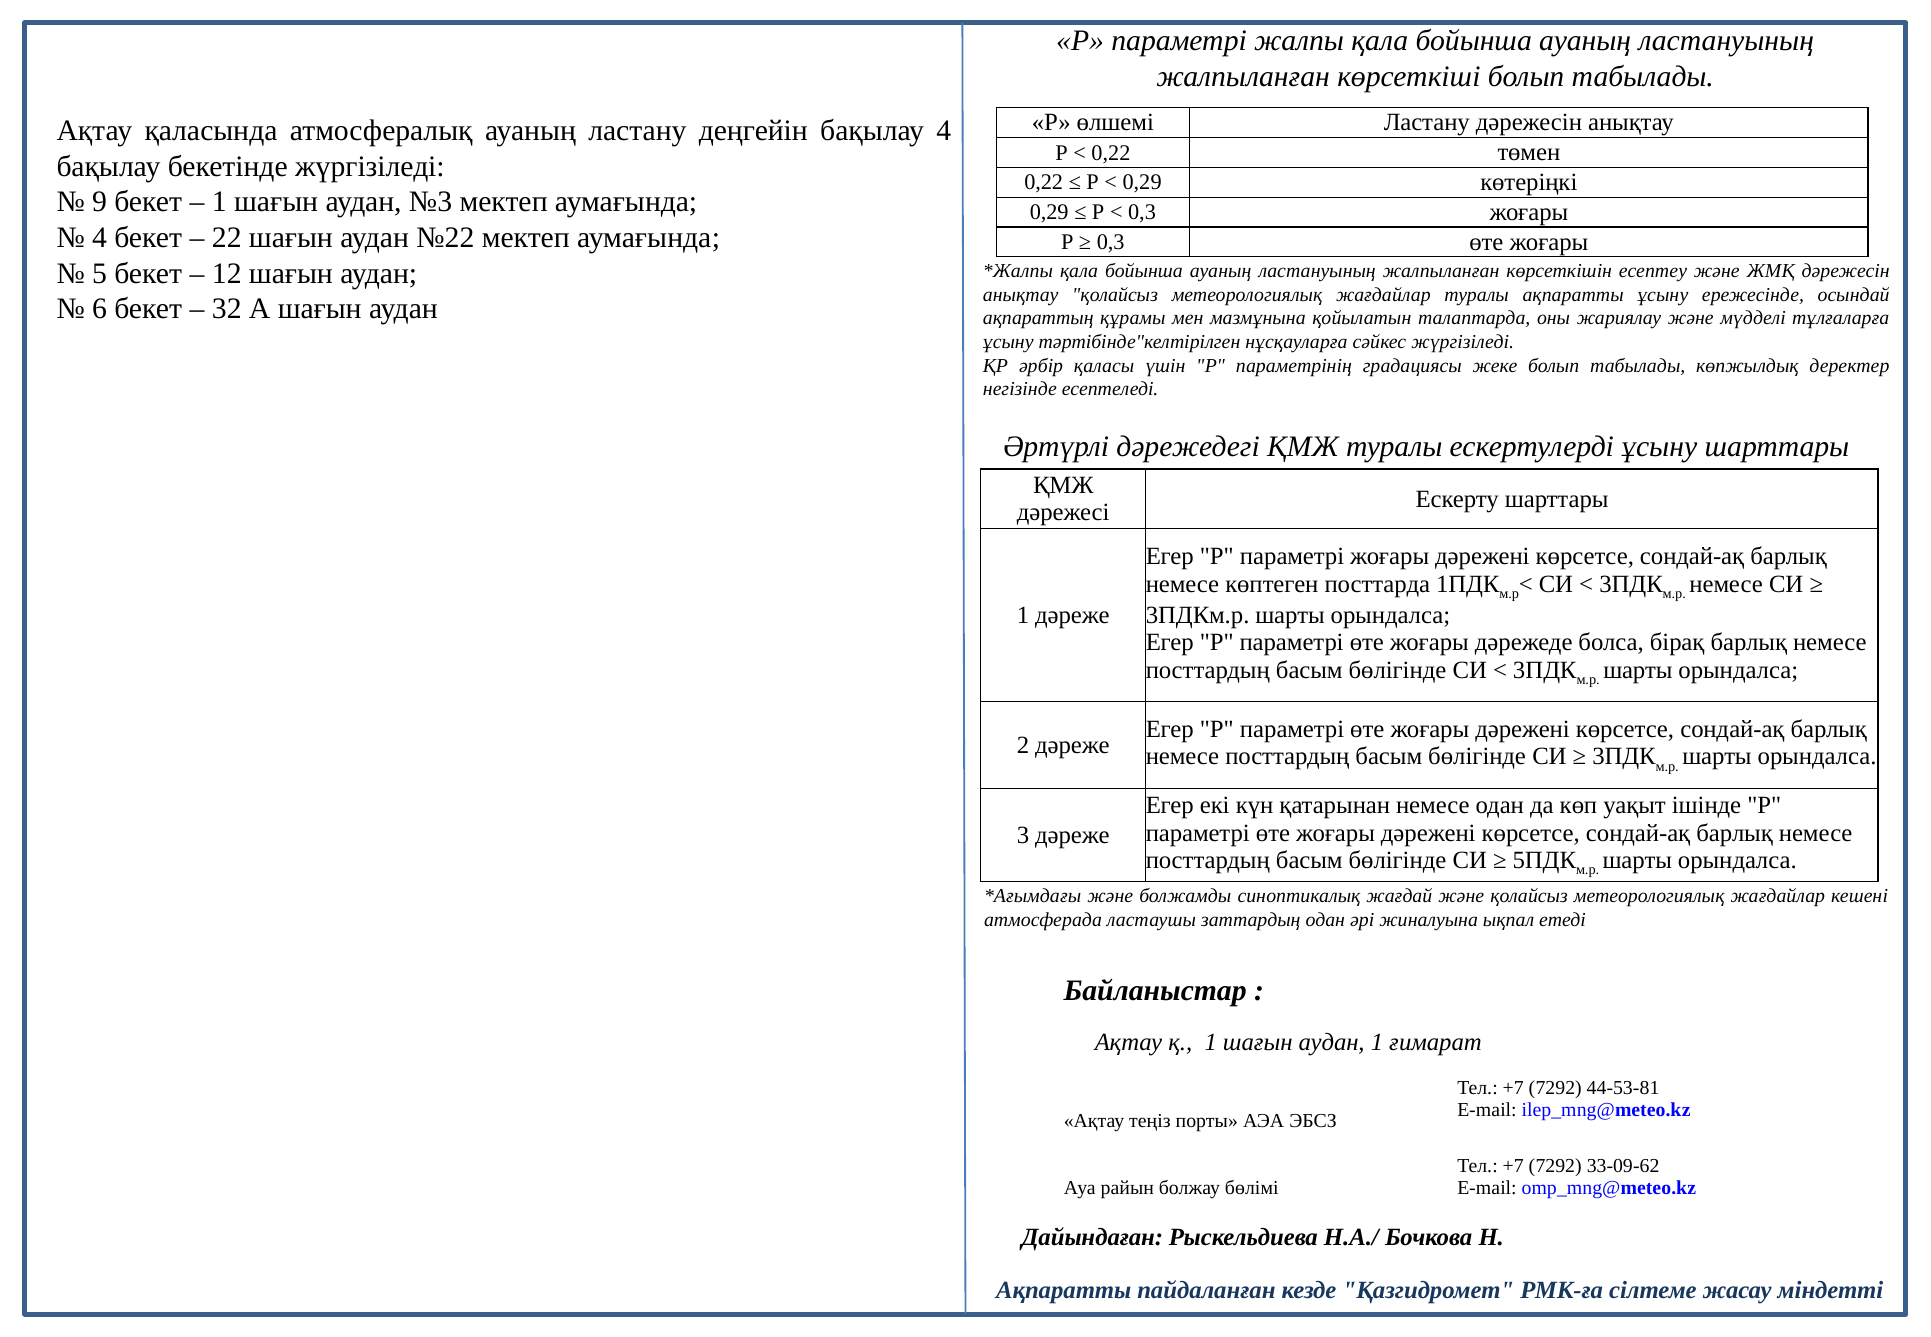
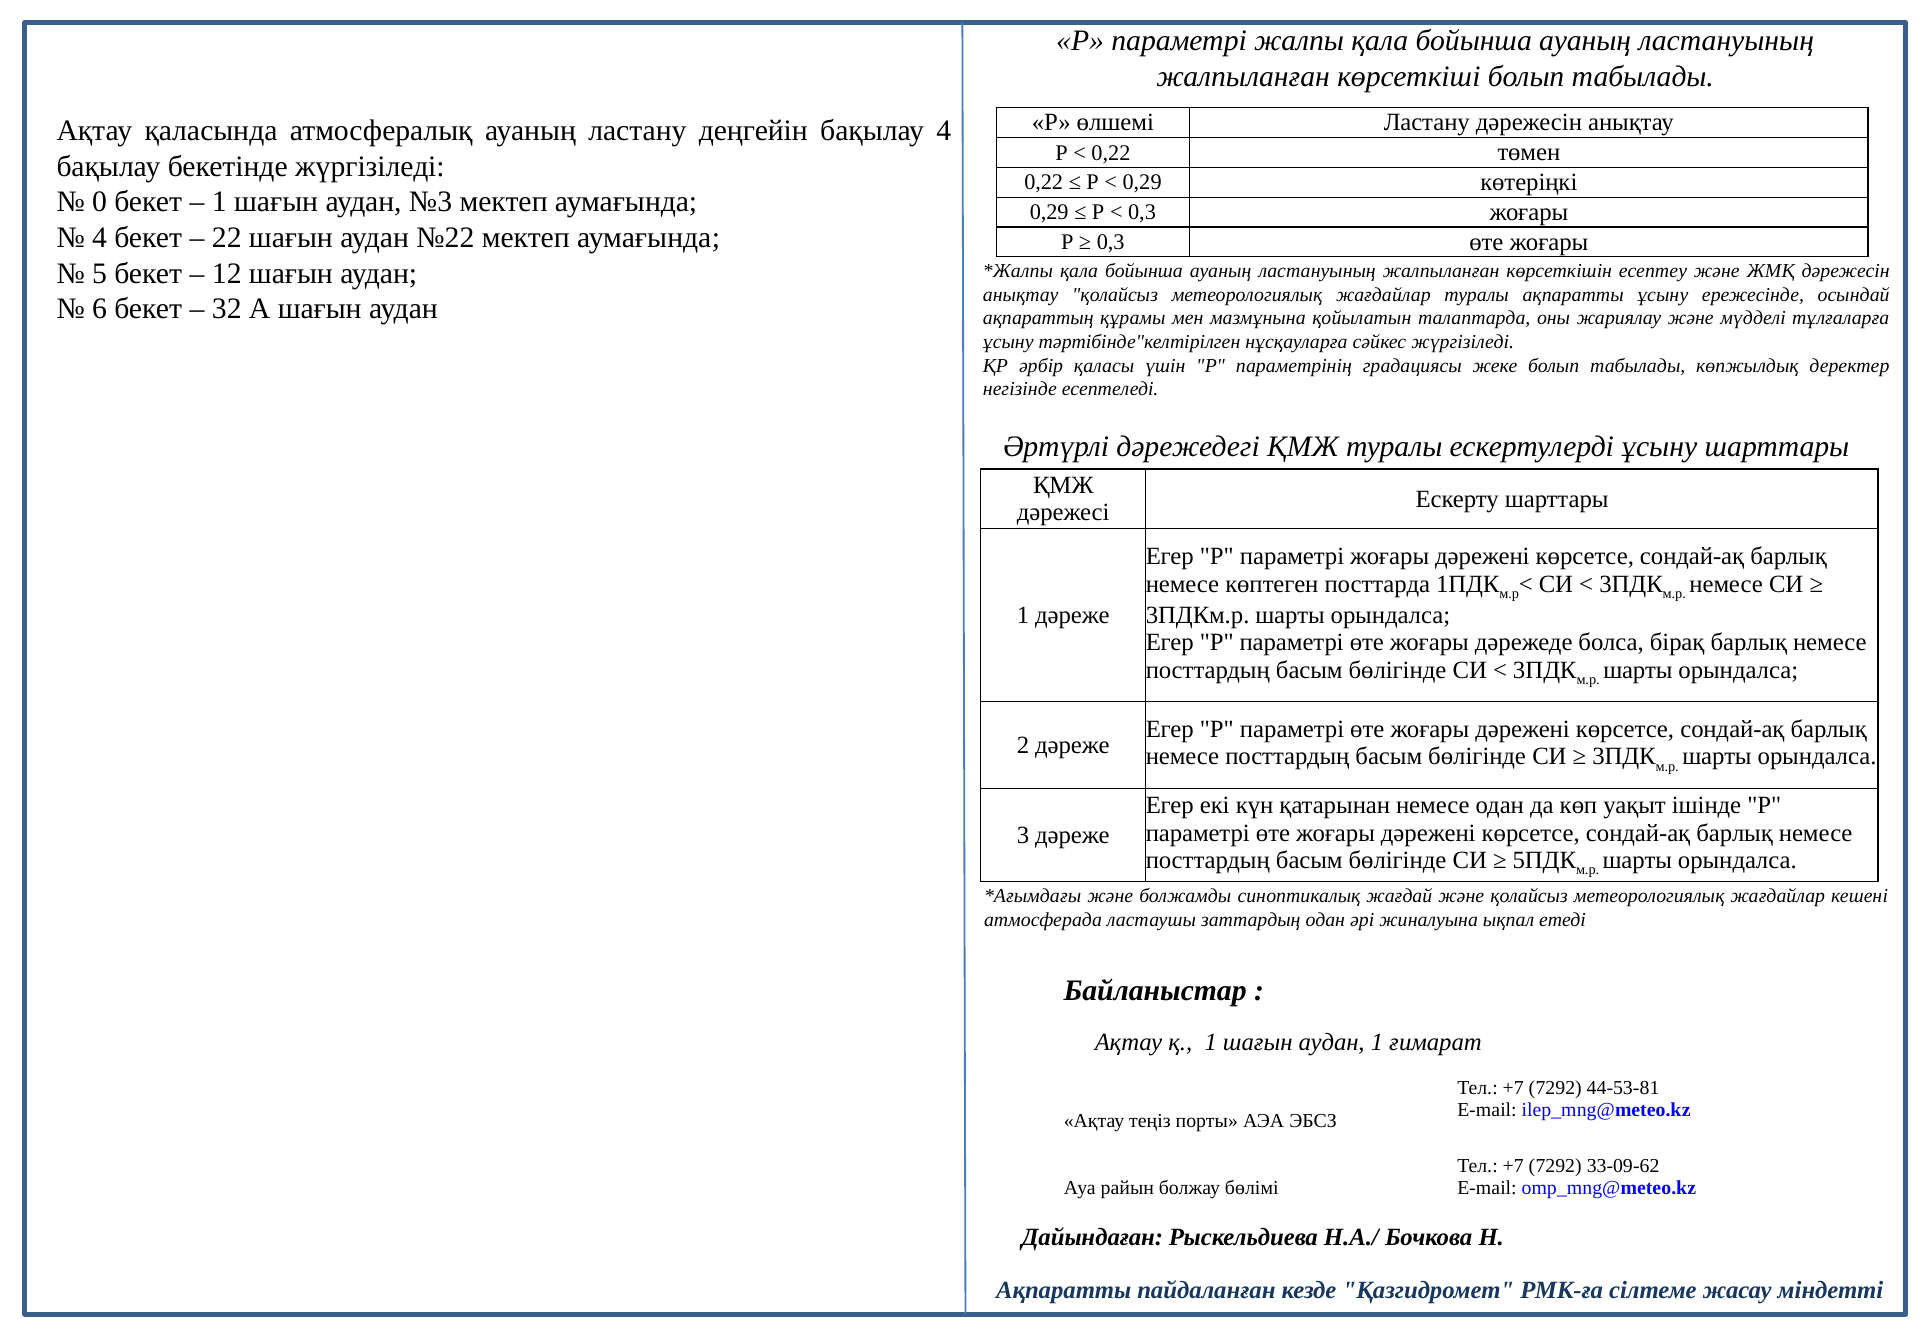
9: 9 -> 0
